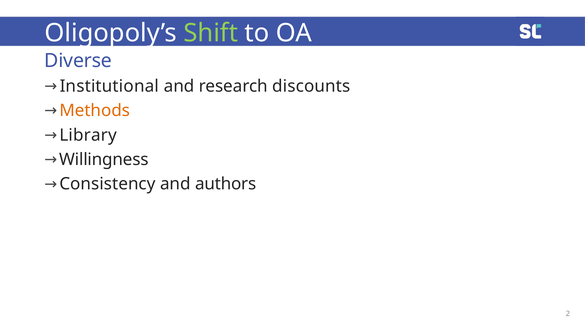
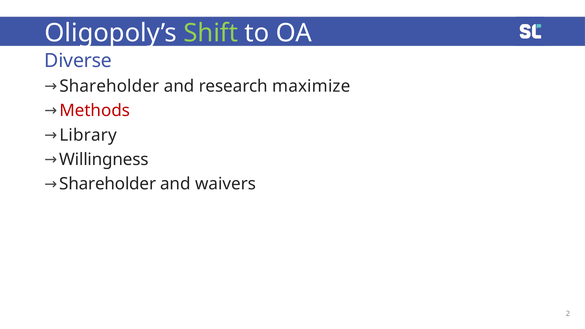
Institutional at (109, 86): Institutional -> Shareholder
discounts: discounts -> maximize
Methods colour: orange -> red
Consistency at (108, 184): Consistency -> Shareholder
authors: authors -> waivers
